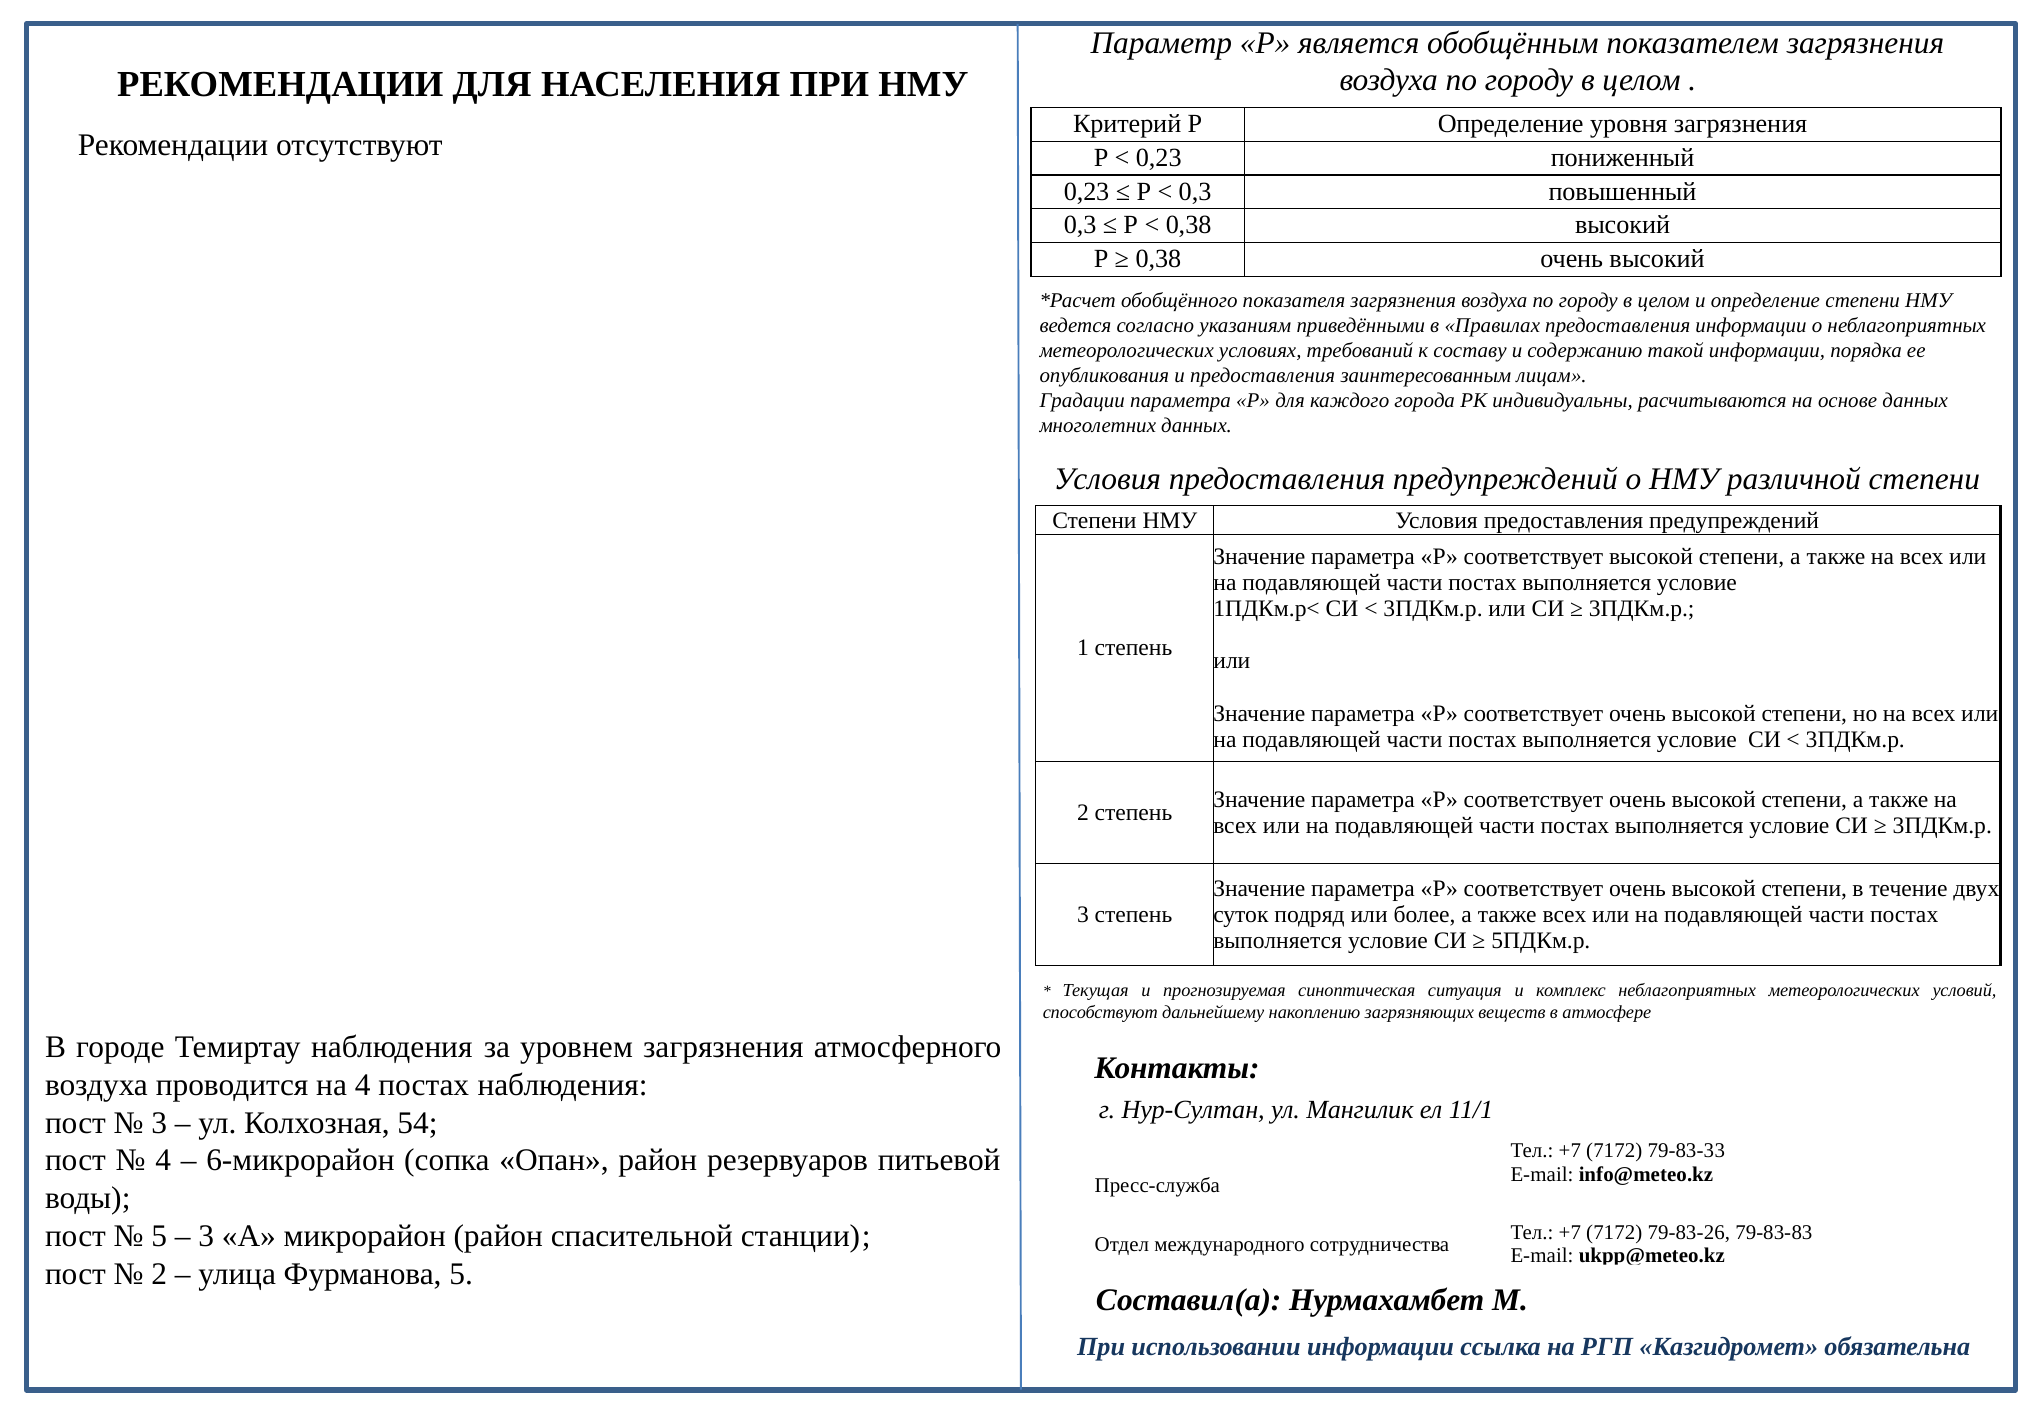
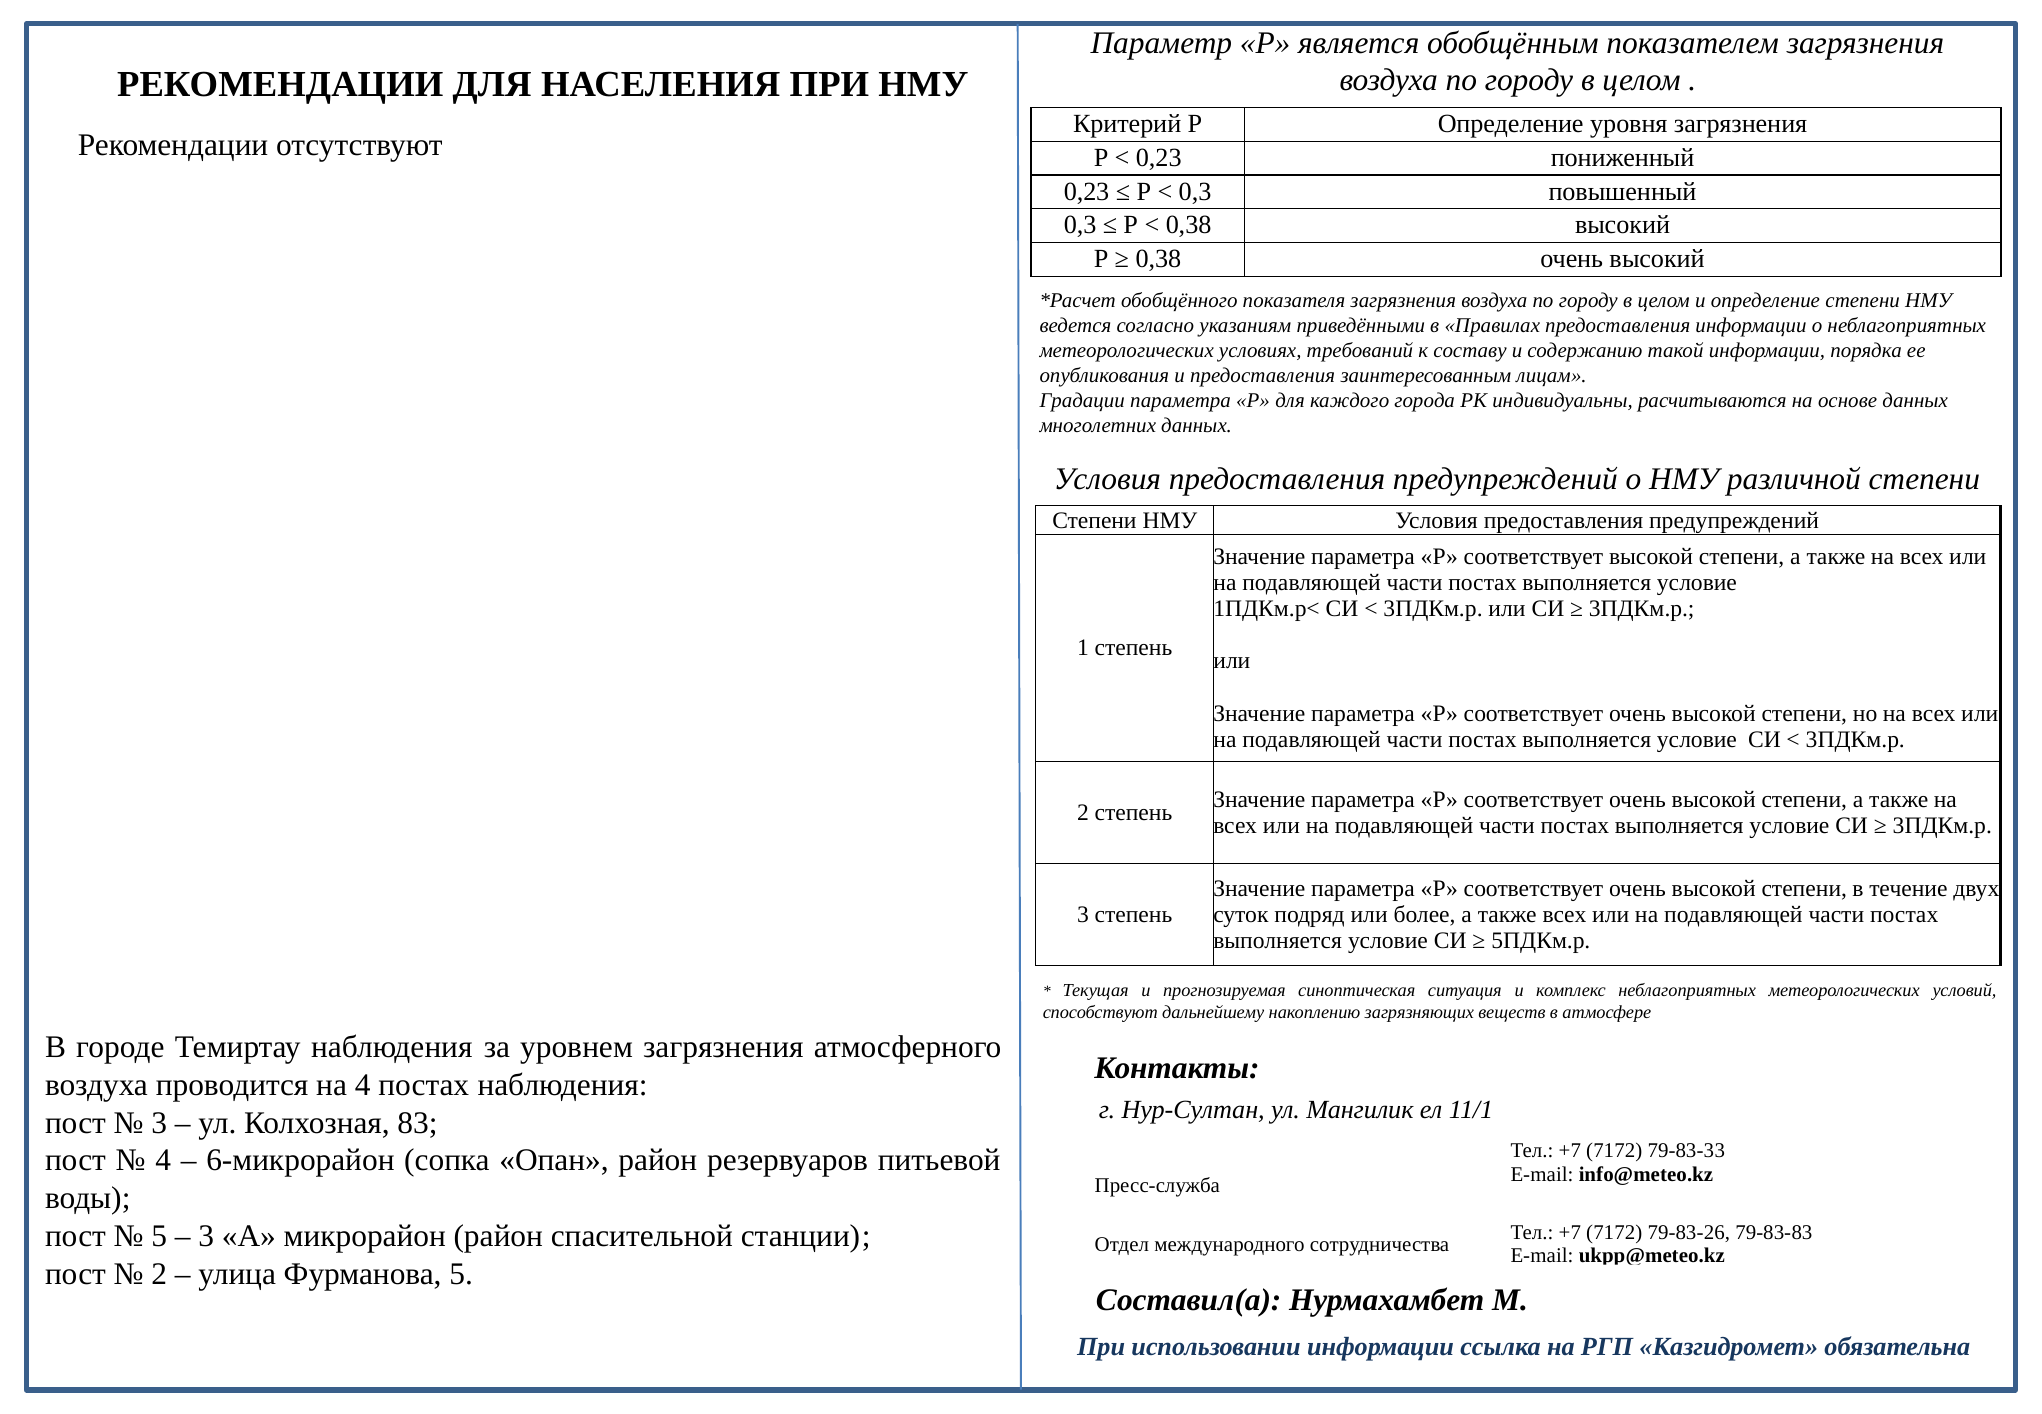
54: 54 -> 83
